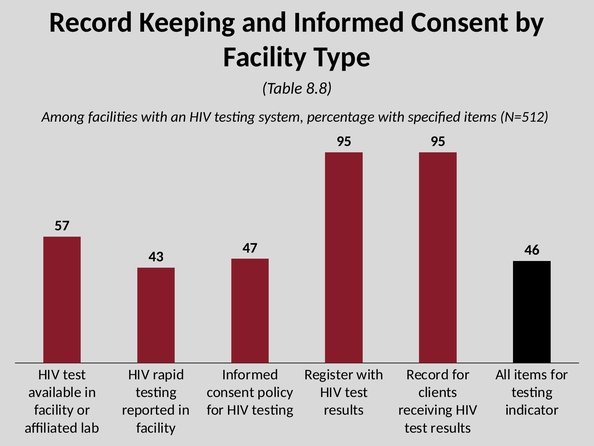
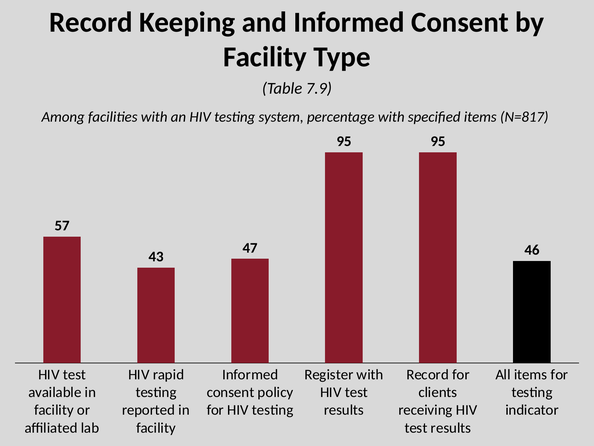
8.8: 8.8 -> 7.9
N=512: N=512 -> N=817
